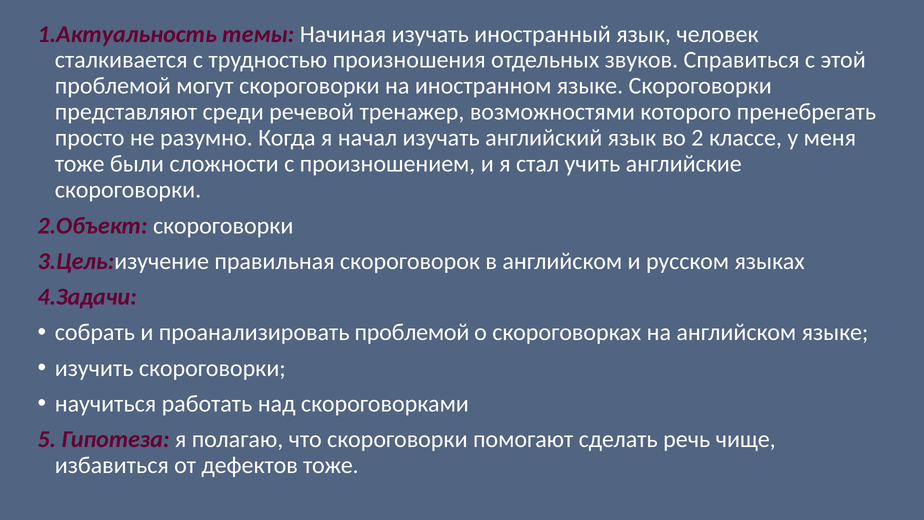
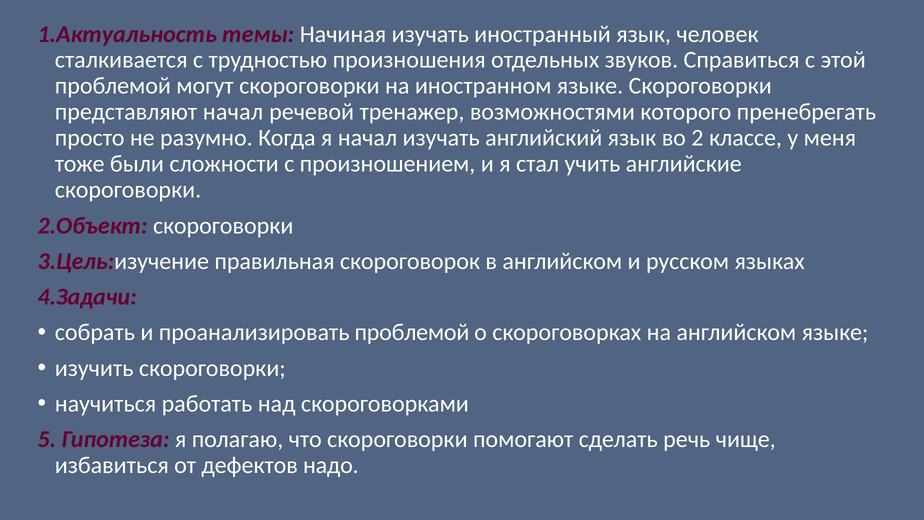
представляют среди: среди -> начал
дефектов тоже: тоже -> надо
